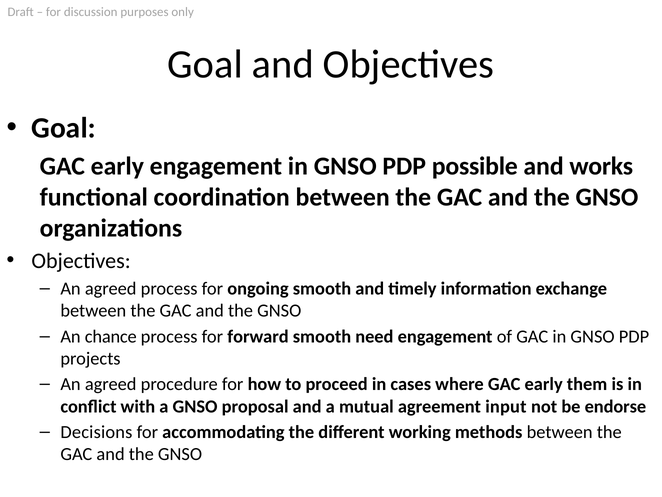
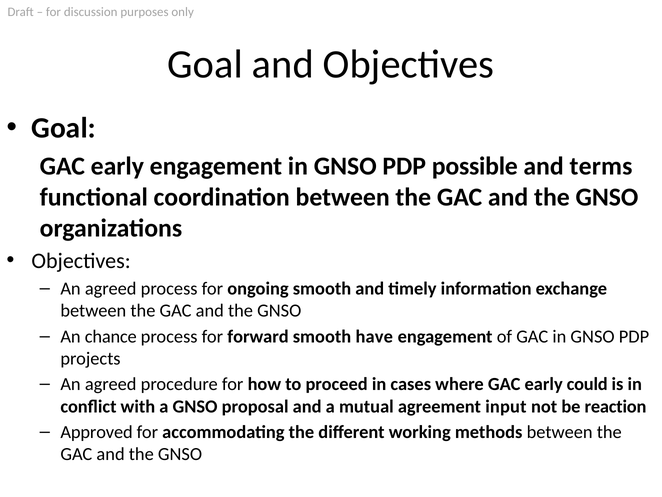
works: works -> terms
need: need -> have
them: them -> could
endorse: endorse -> reaction
Decisions: Decisions -> Approved
